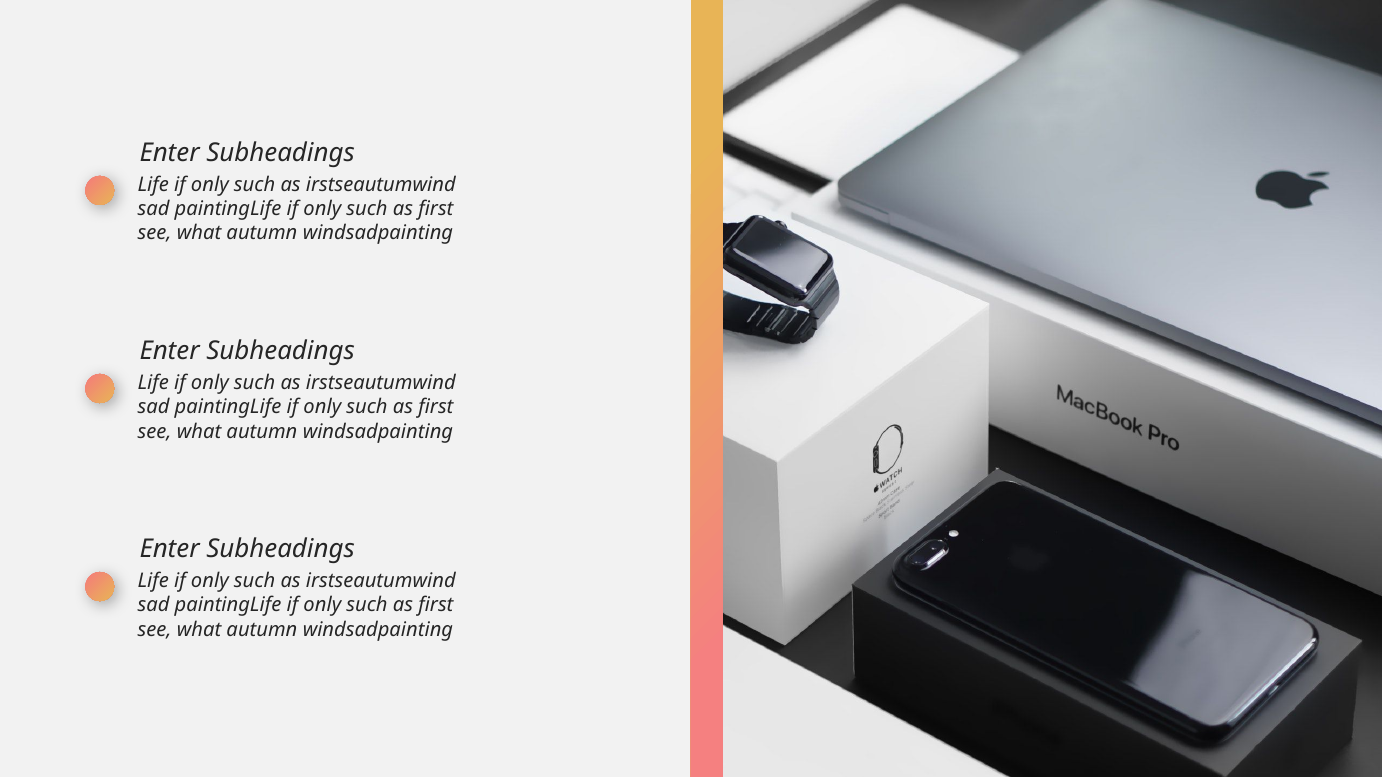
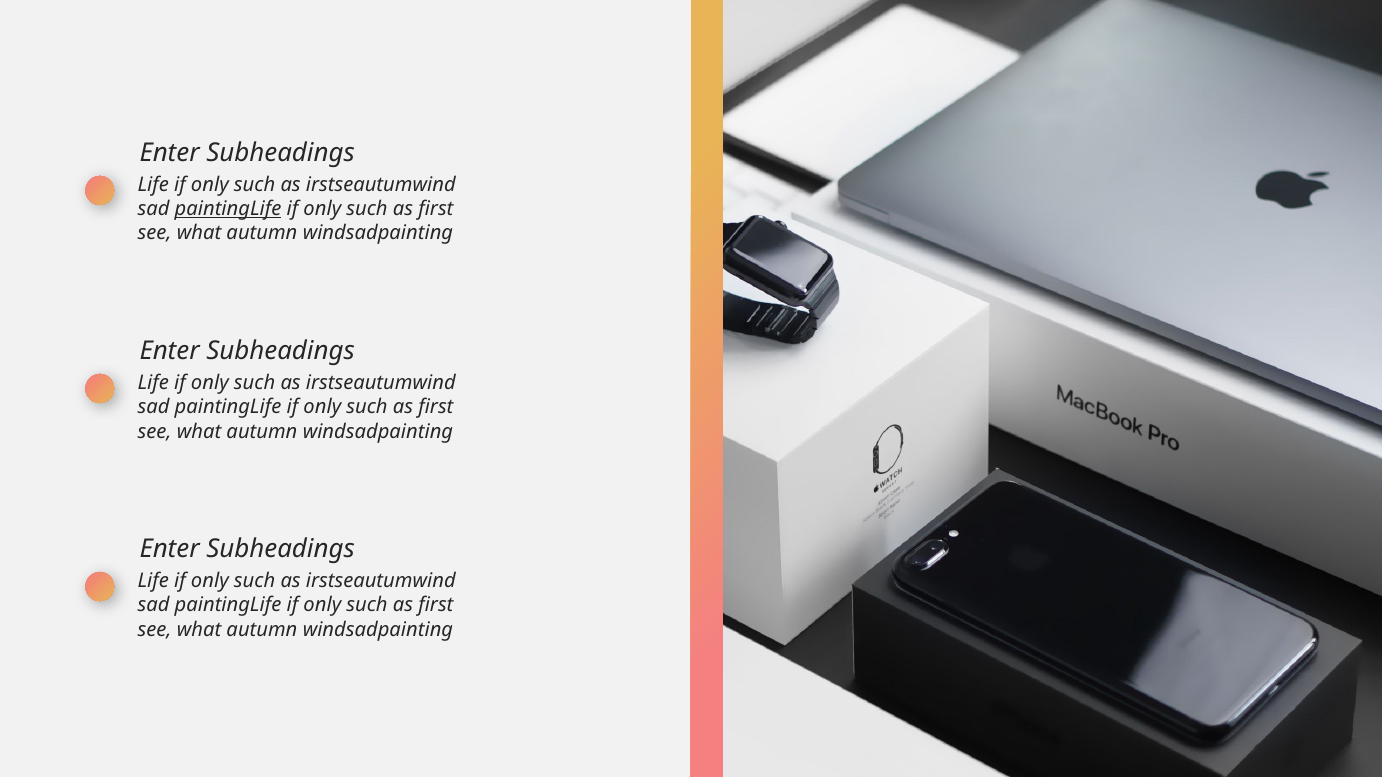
paintingLife at (228, 209) underline: none -> present
